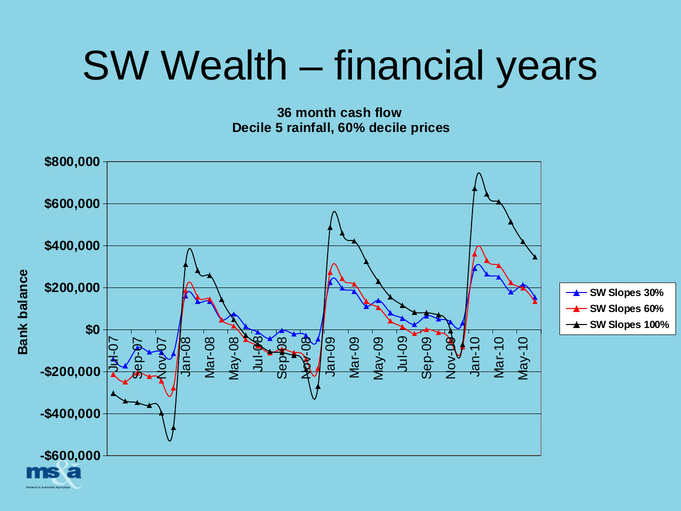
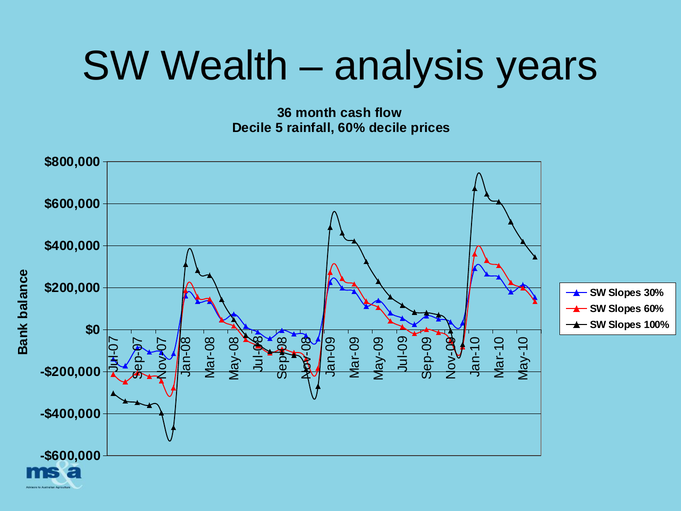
financial: financial -> analysis
